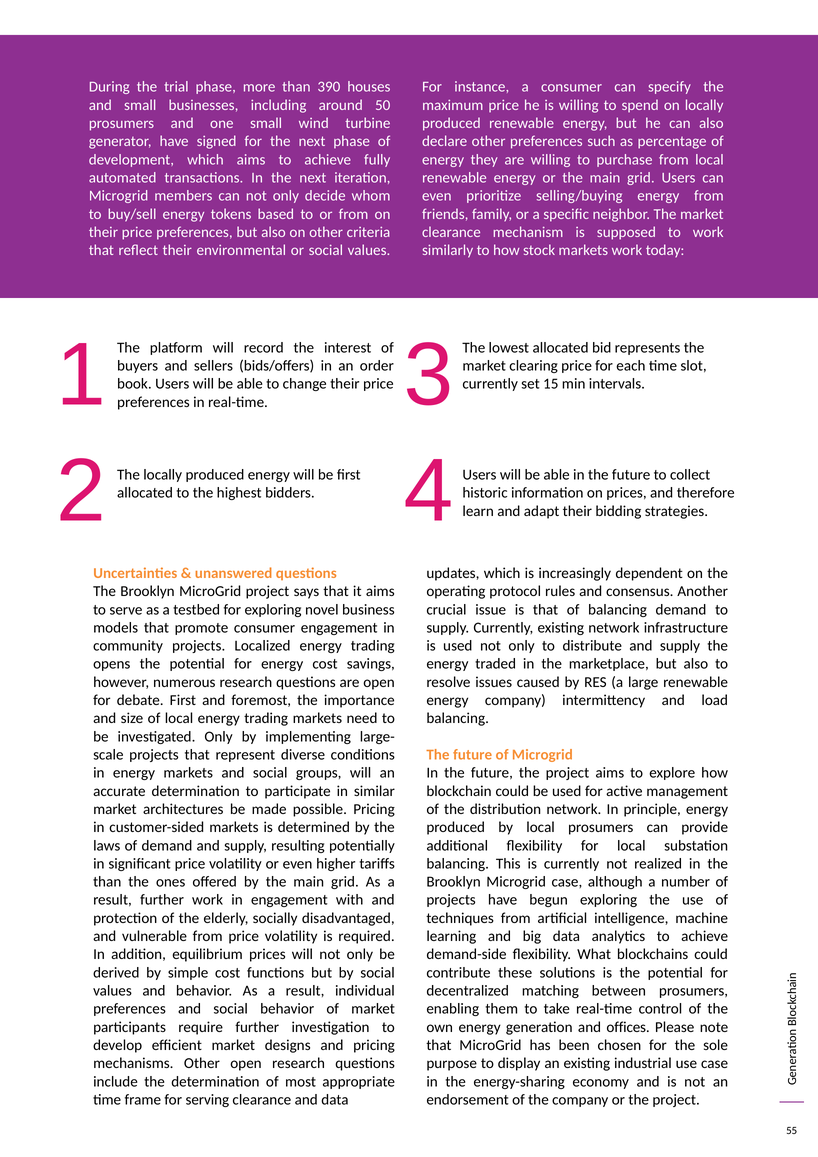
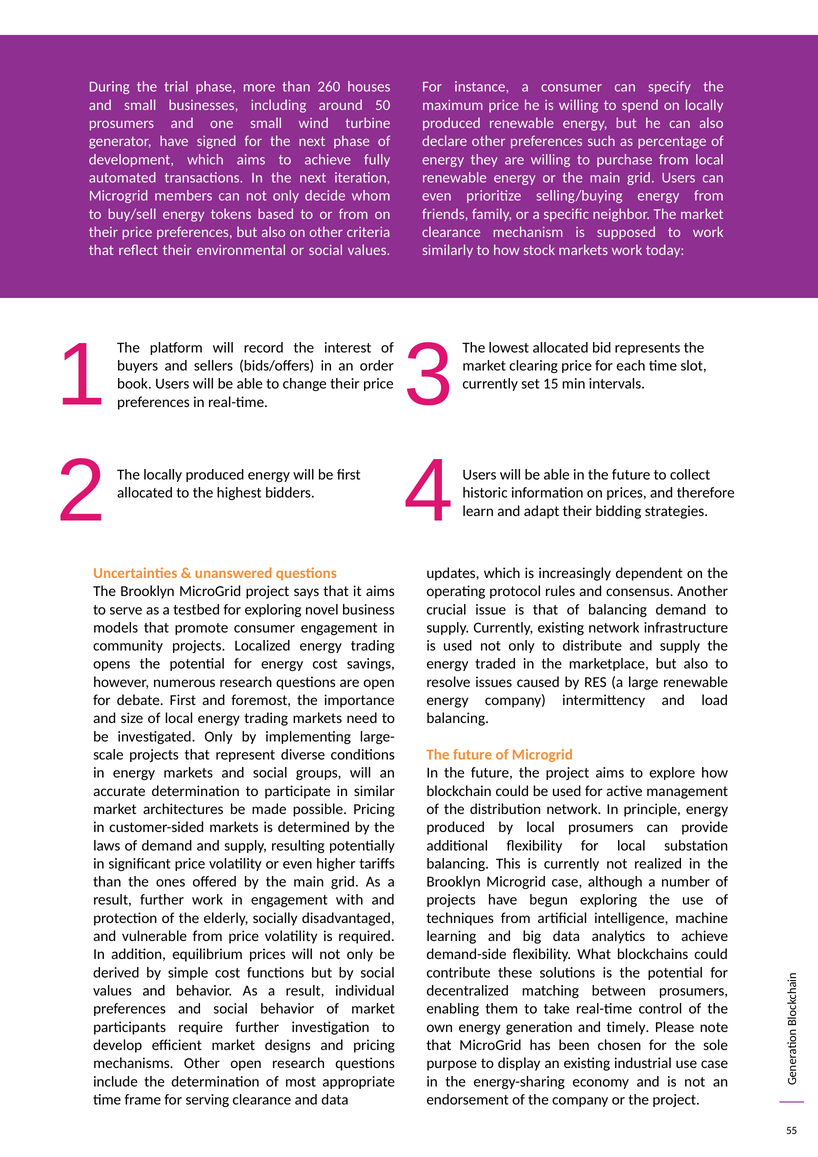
390: 390 -> 260
offices: offices -> timely
